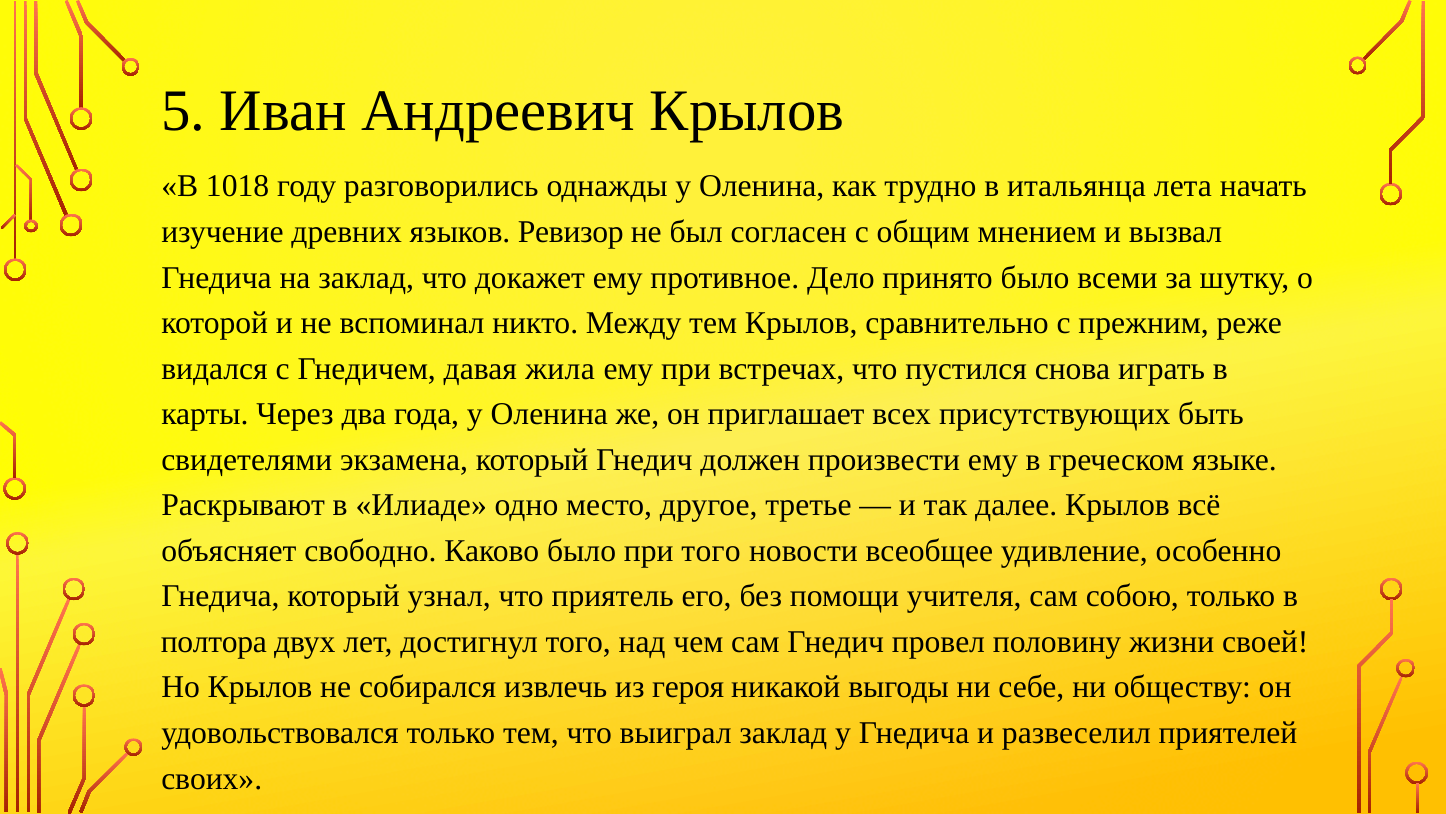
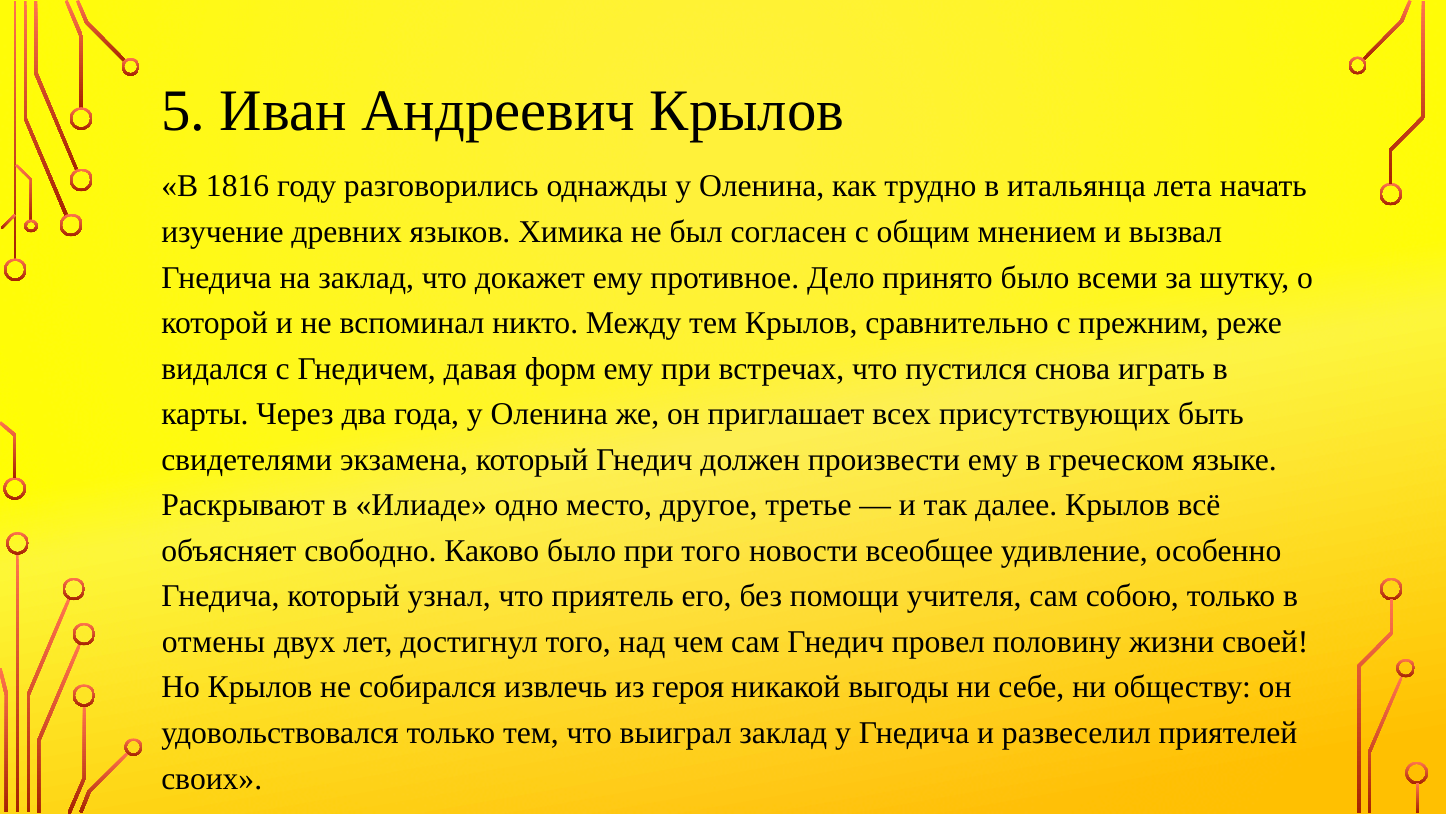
1018: 1018 -> 1816
Ревизор: Ревизор -> Химика
жила: жила -> форм
полтора: полтора -> отмены
